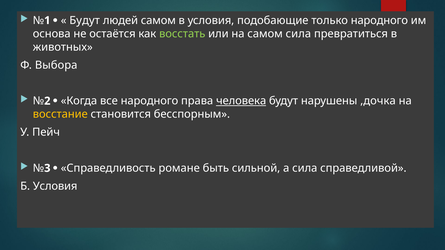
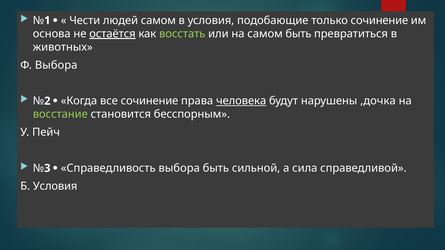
Будут at (85, 20): Будут -> Чести
только народного: народного -> сочинение
остаётся underline: none -> present
самом сила: сила -> быть
все народного: народного -> сочинение
восстание colour: yellow -> light green
Справедливость романе: романе -> выбора
